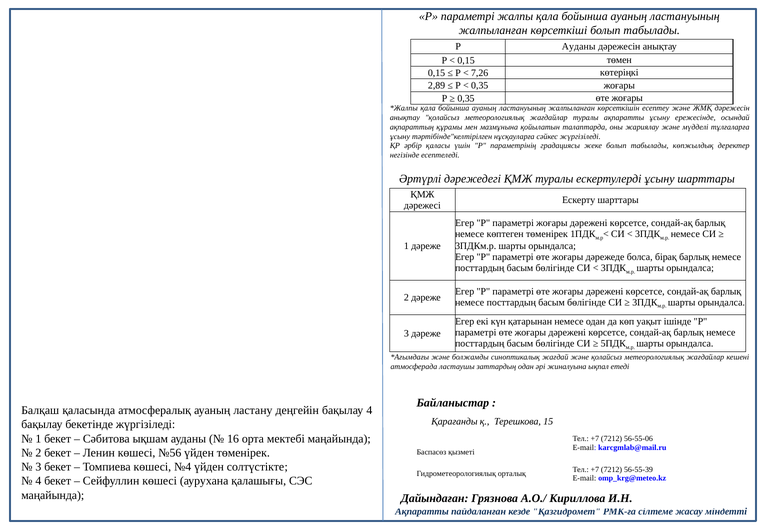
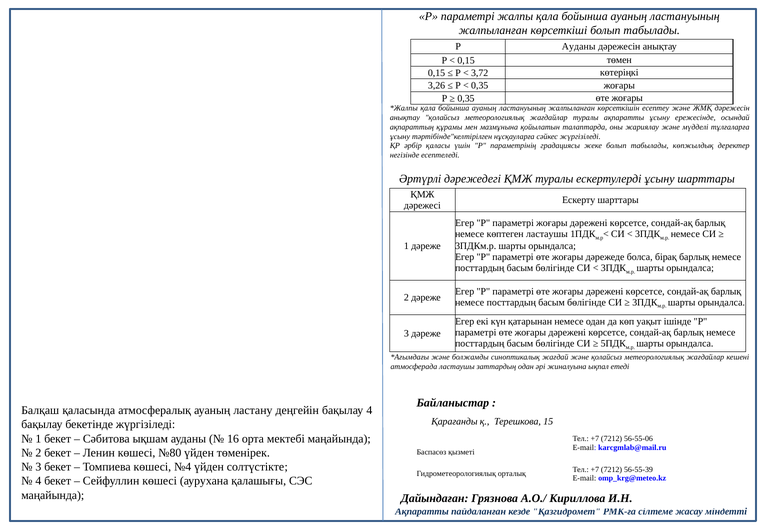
7,26: 7,26 -> 3,72
2,89: 2,89 -> 3,26
көптеген төменірек: төменірек -> ластаушы
№56: №56 -> №80
